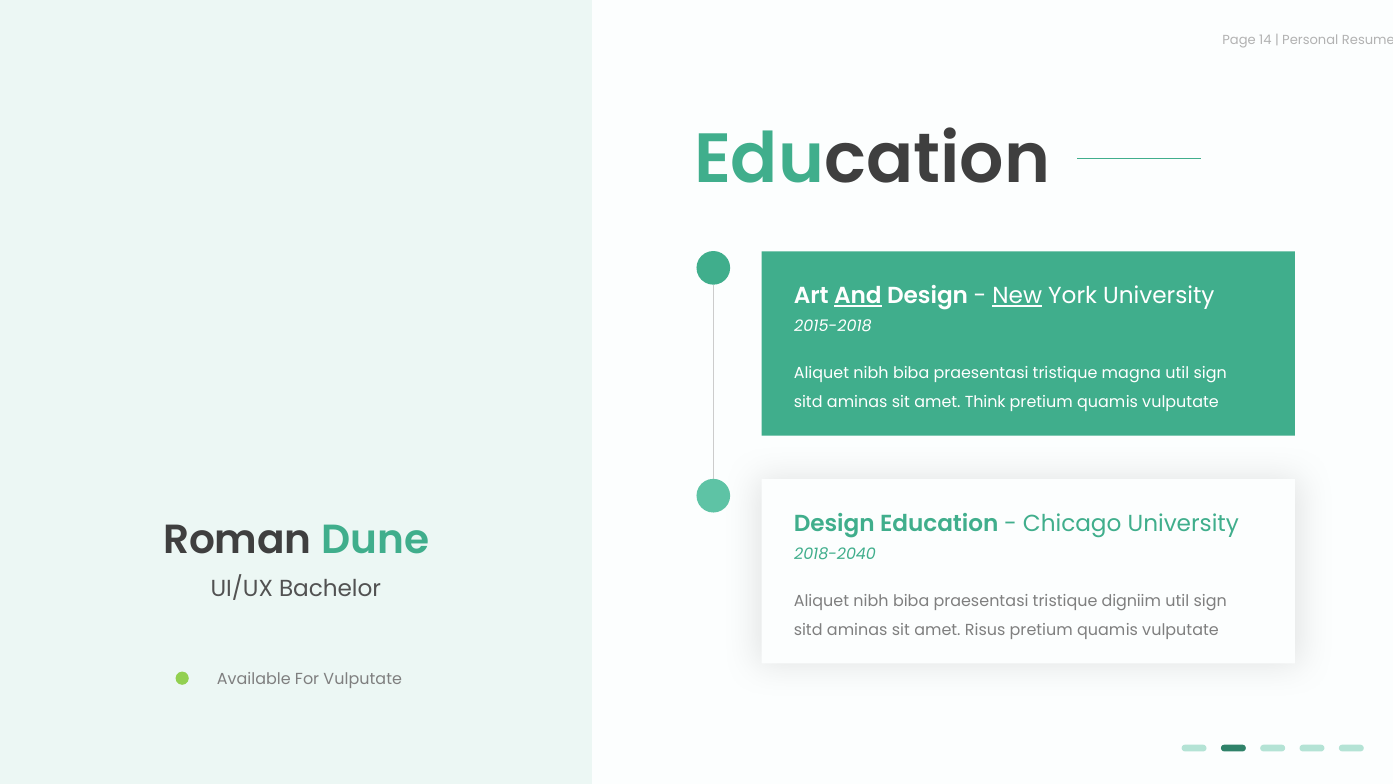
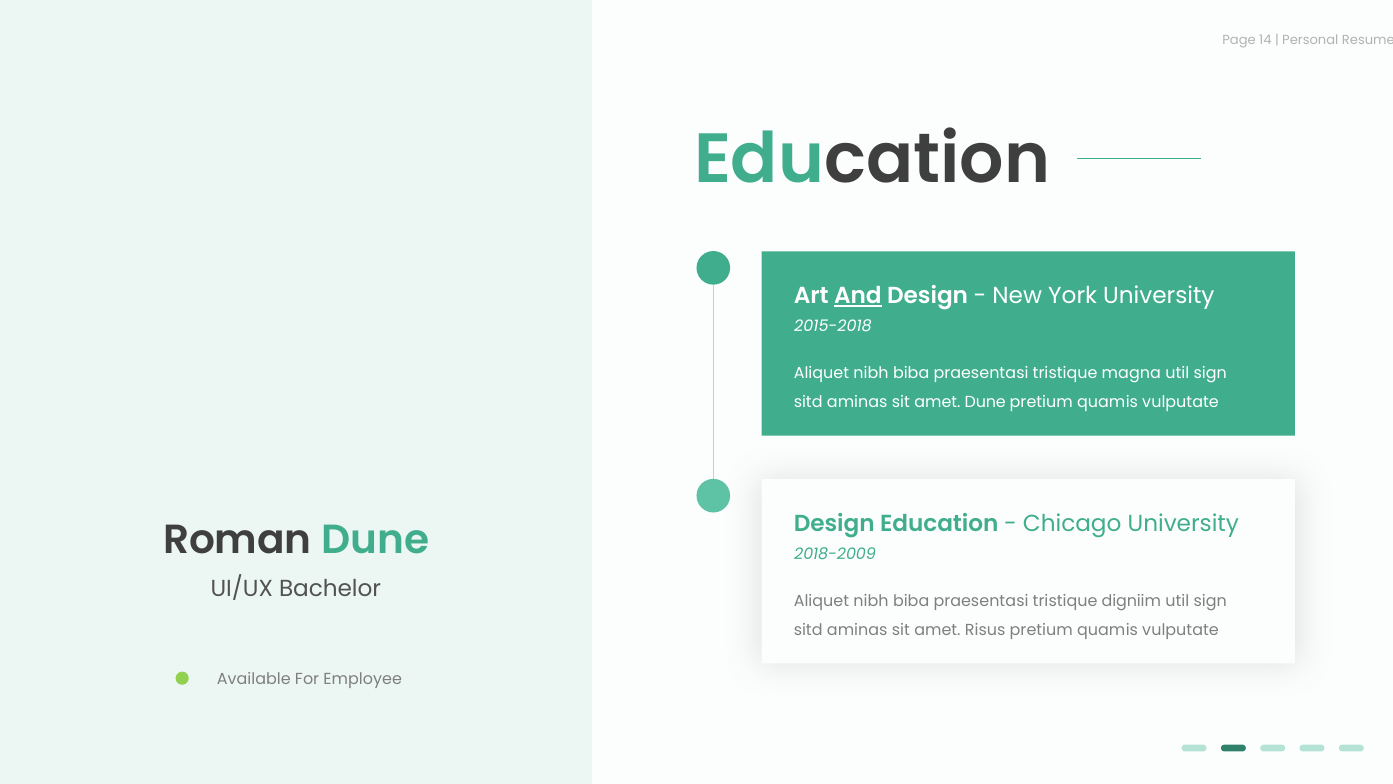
New underline: present -> none
amet Think: Think -> Dune
2018-2040: 2018-2040 -> 2018-2009
For Vulputate: Vulputate -> Employee
